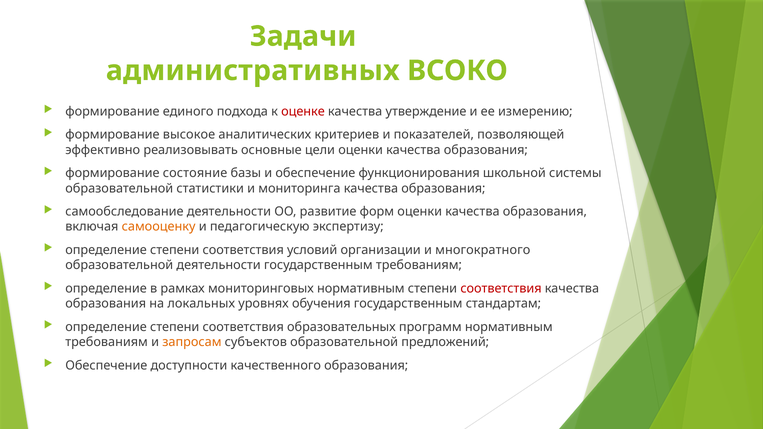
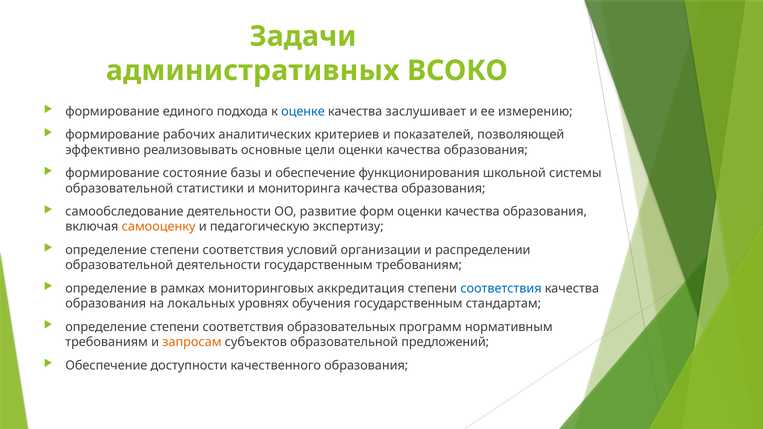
оценке colour: red -> blue
утверждение: утверждение -> заслушивает
высокое: высокое -> рабочих
многократного: многократного -> распределении
мониторинговых нормативным: нормативным -> аккредитация
соответствия at (501, 289) colour: red -> blue
